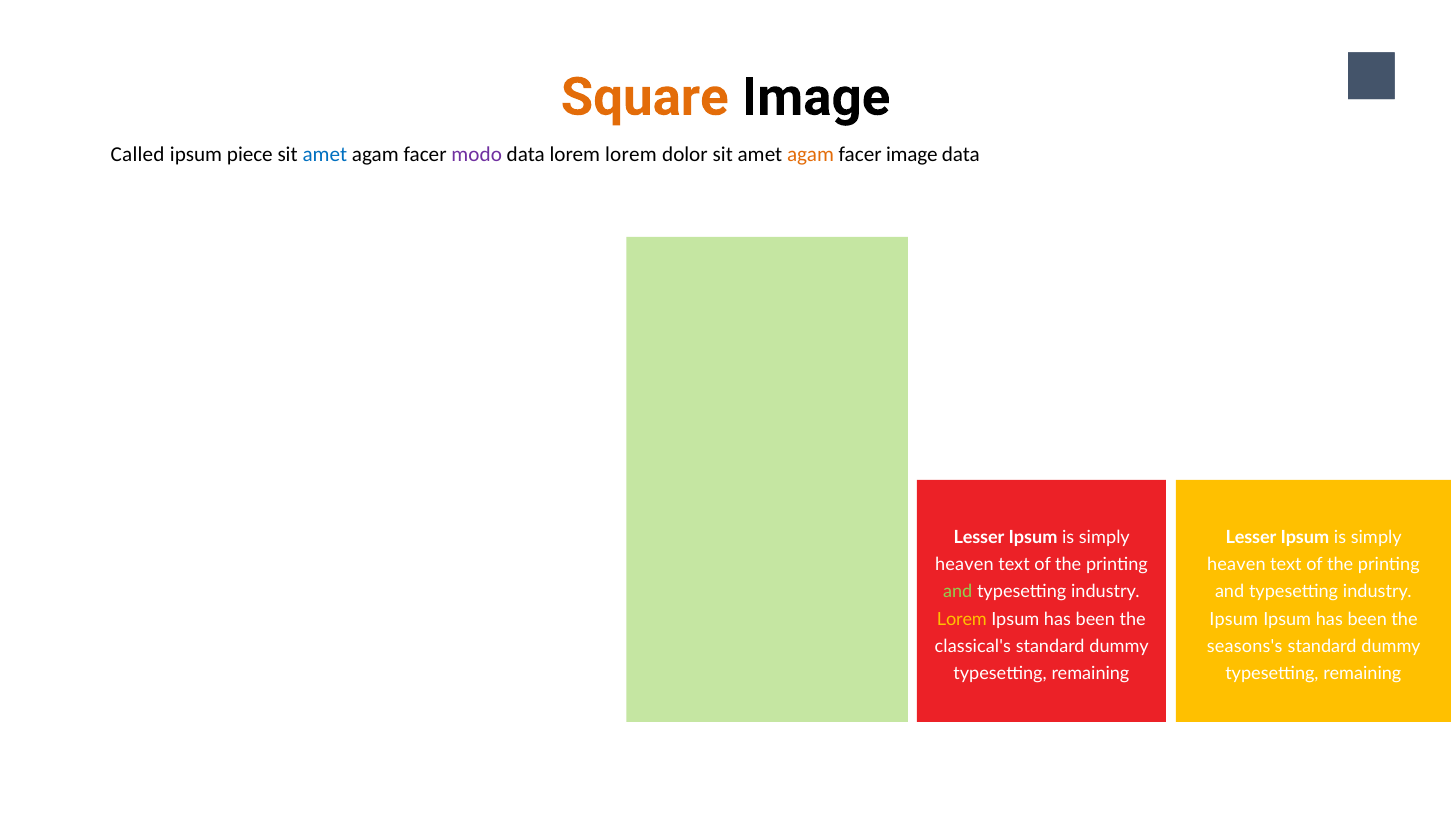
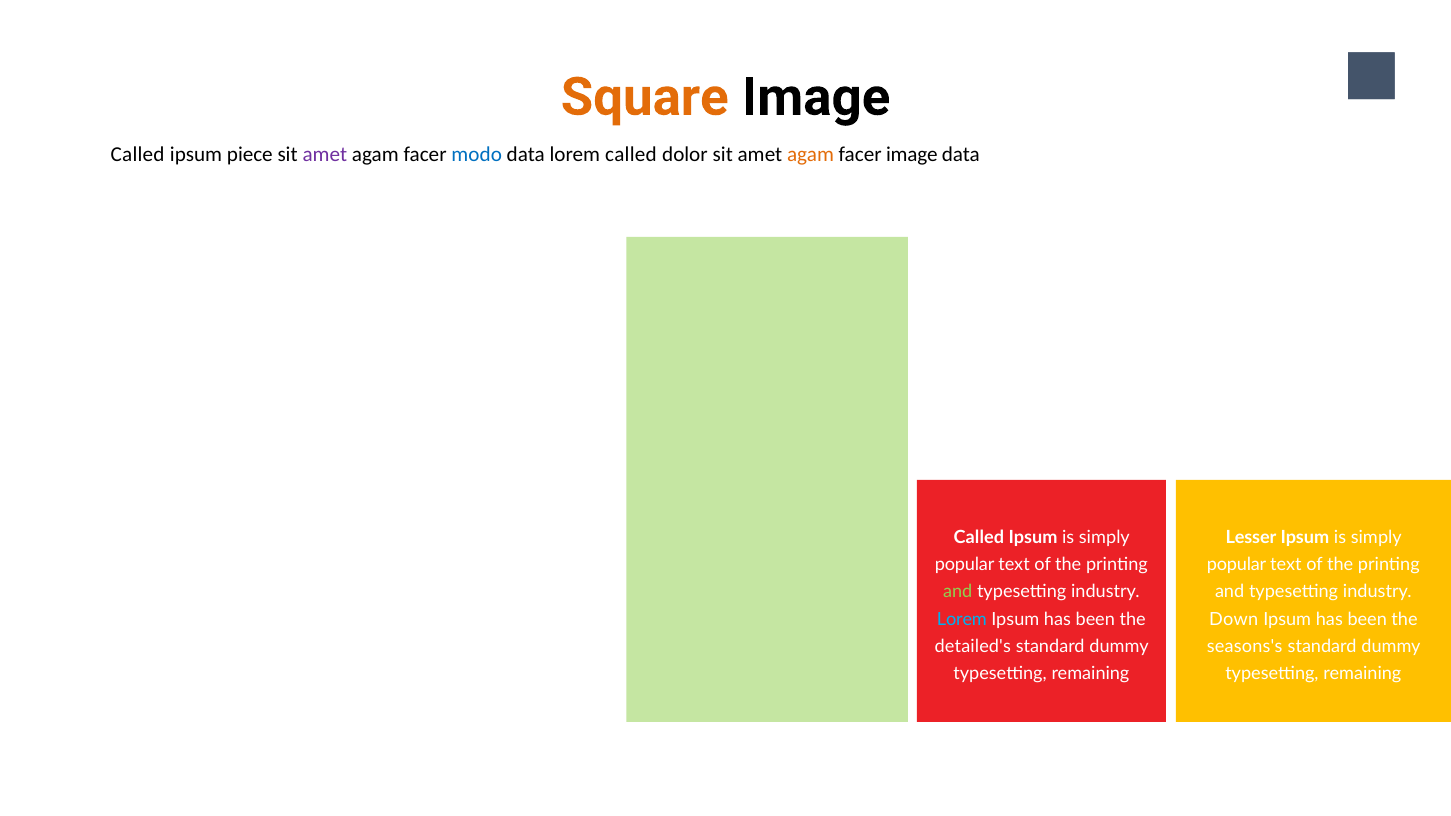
amet at (325, 155) colour: blue -> purple
modo colour: purple -> blue
lorem lorem: lorem -> called
Lesser at (979, 538): Lesser -> Called
heaven at (964, 565): heaven -> popular
heaven at (1236, 565): heaven -> popular
Lorem at (962, 619) colour: yellow -> light blue
Ipsum at (1234, 619): Ipsum -> Down
classical's: classical's -> detailed's
